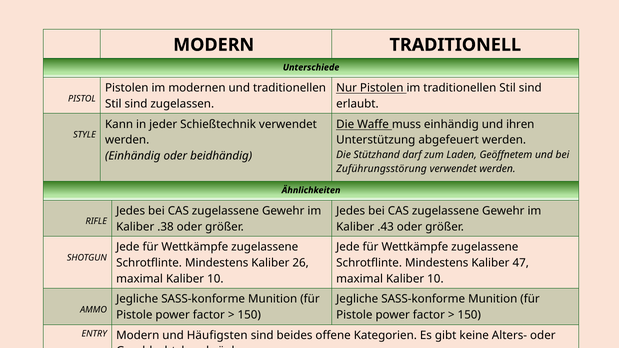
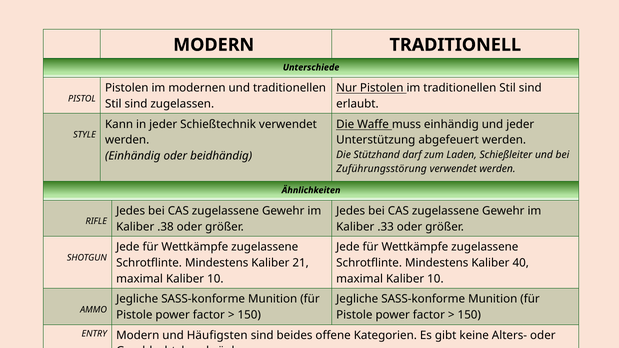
und ihren: ihren -> jeder
Geöffnetem: Geöffnetem -> Schießleiter
.43: .43 -> .33
26: 26 -> 21
47: 47 -> 40
